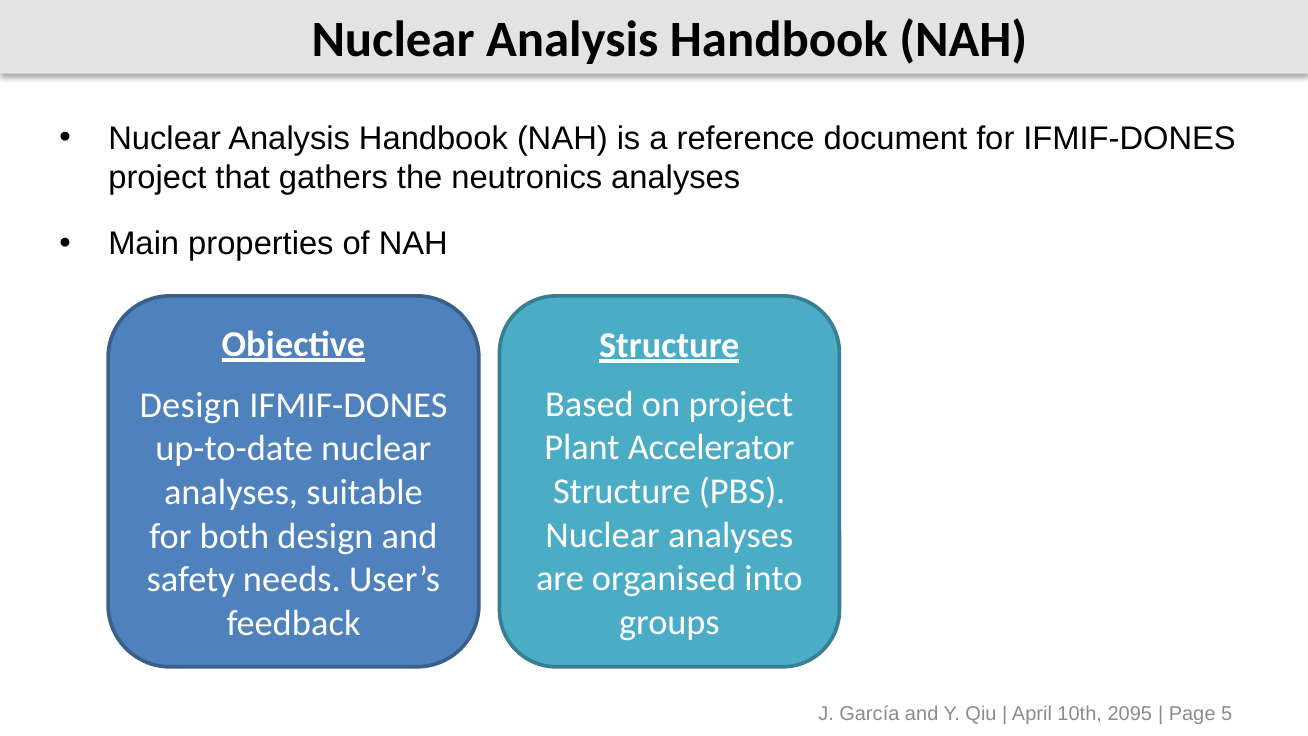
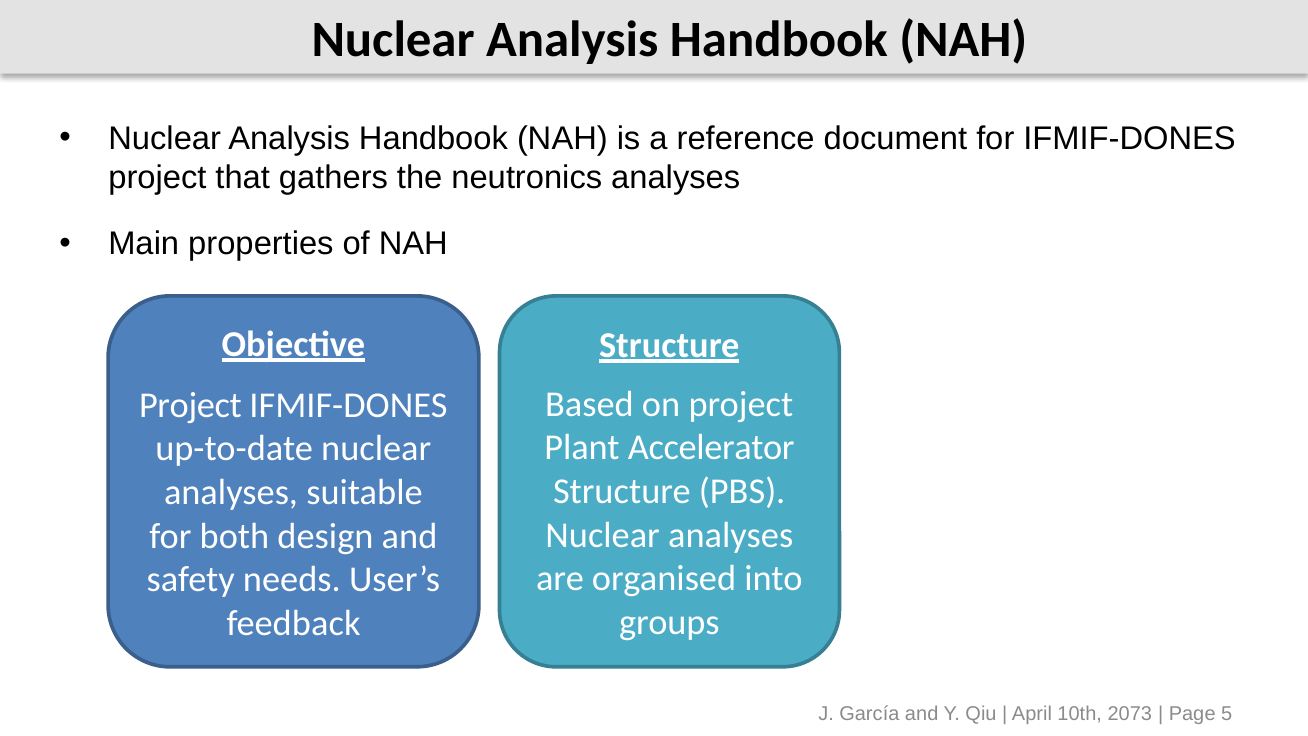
Design at (190, 405): Design -> Project
2095: 2095 -> 2073
